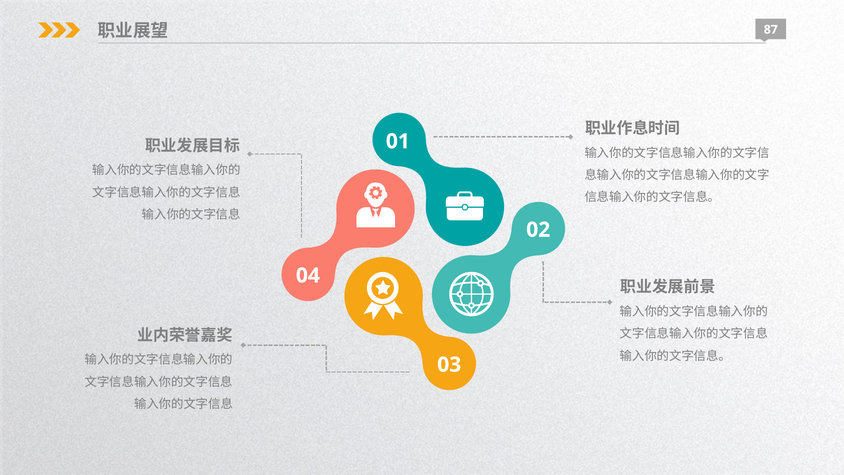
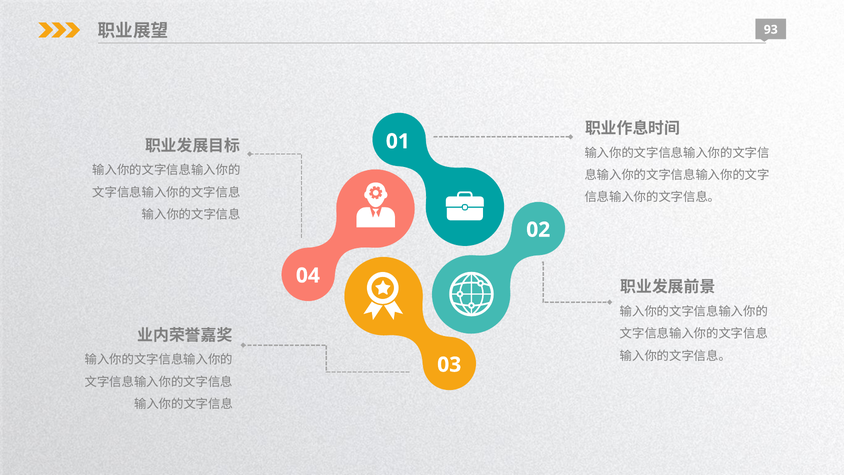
87: 87 -> 93
